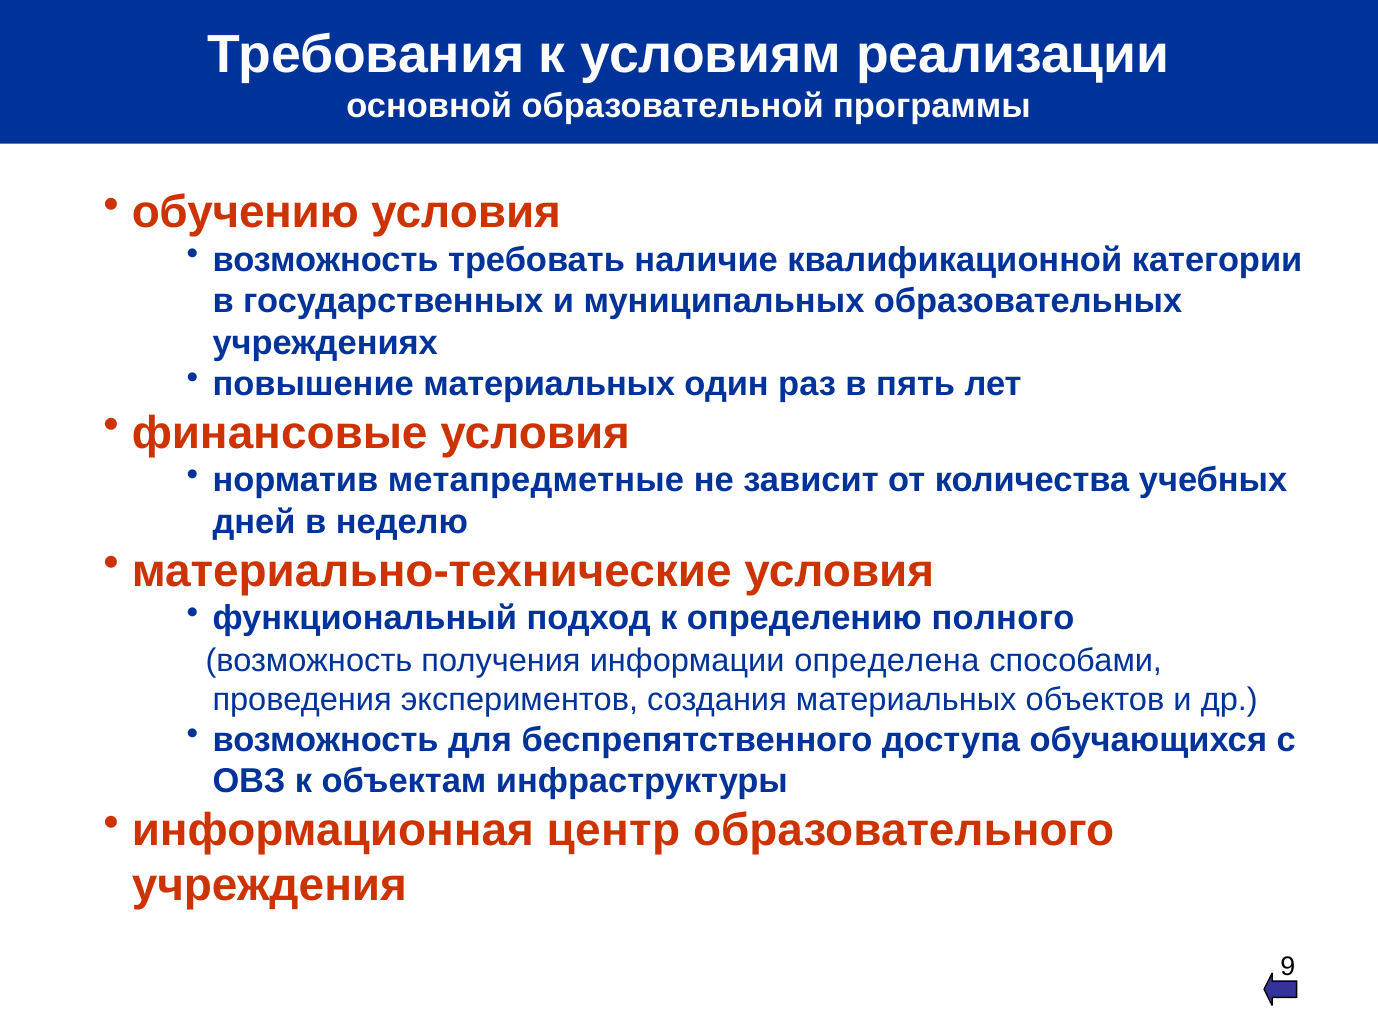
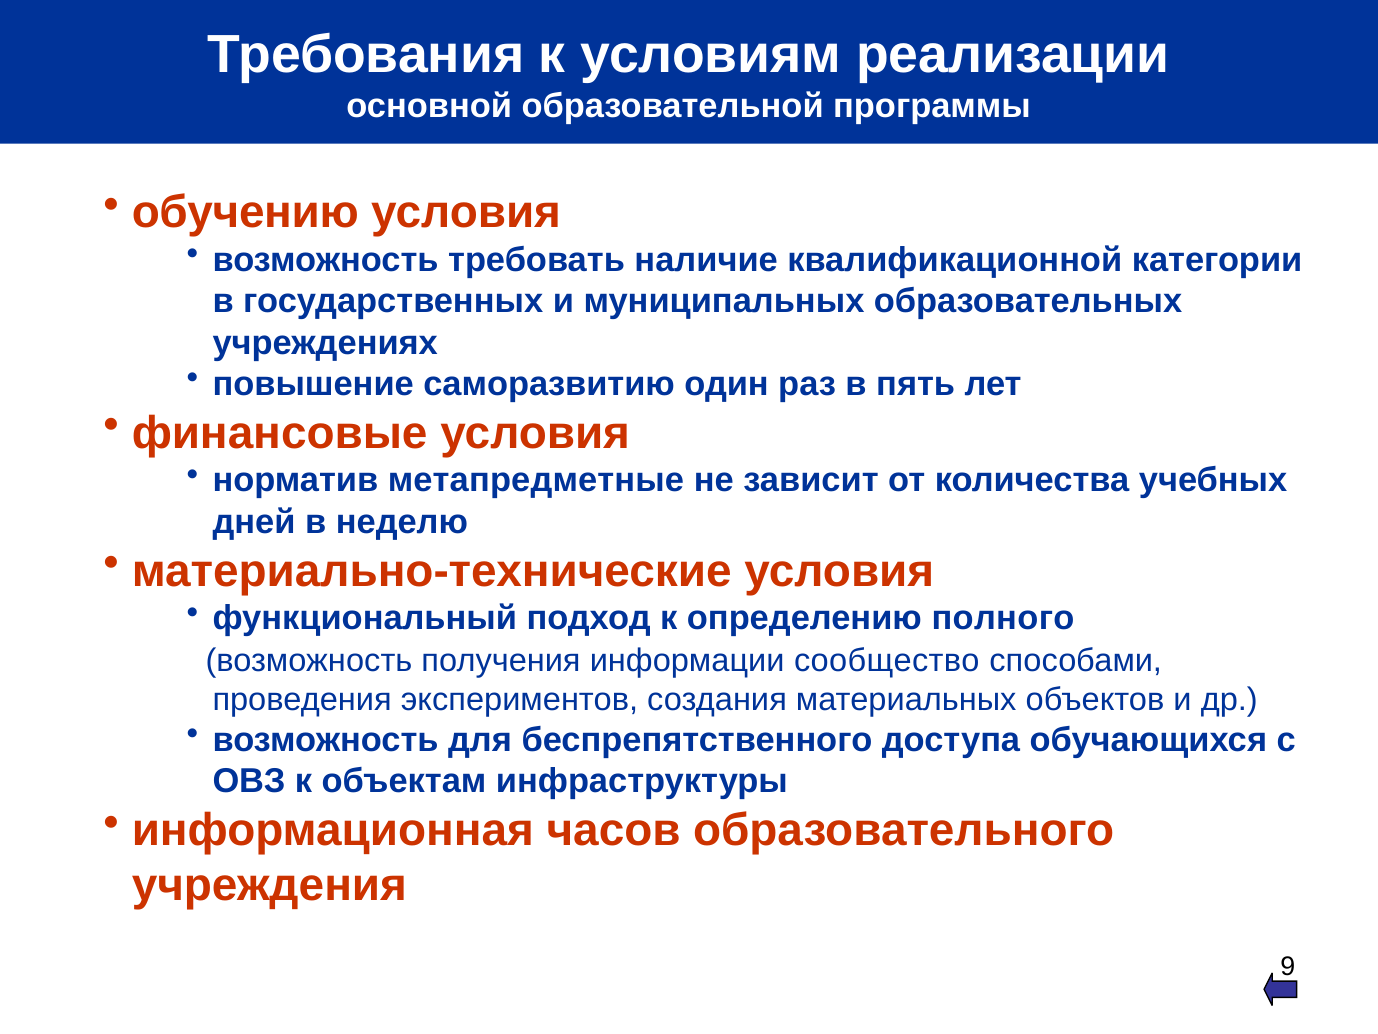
повышение материальных: материальных -> саморазвитию
определена: определена -> сообщество
центр: центр -> часов
